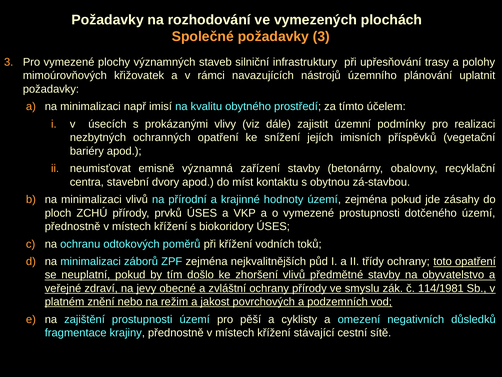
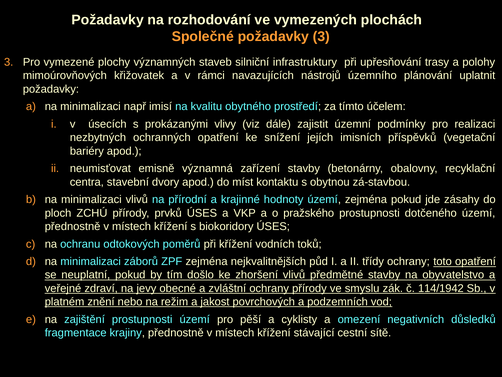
o vymezené: vymezené -> pražského
114/1981: 114/1981 -> 114/1942
